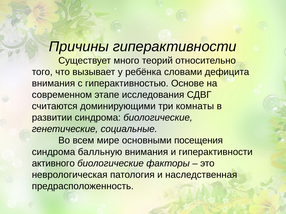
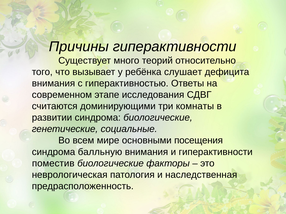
словами: словами -> слушает
Основе: Основе -> Ответы
активного: активного -> поместив
